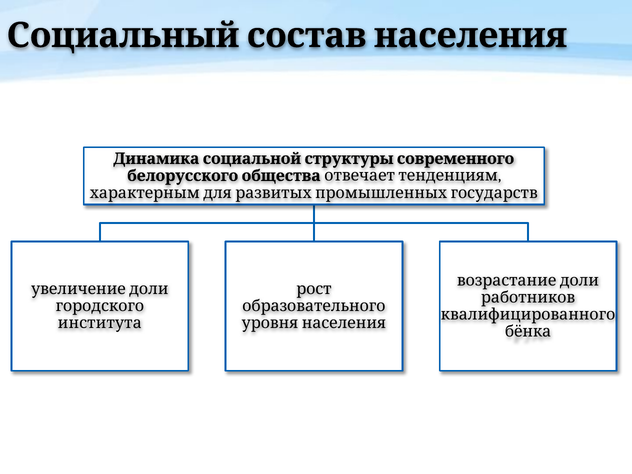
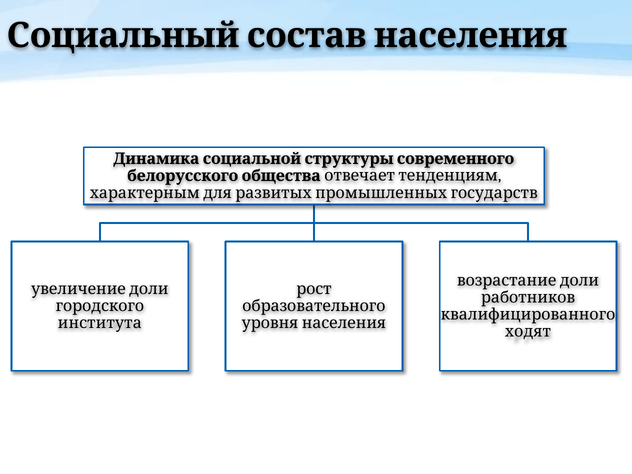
бёнка: бёнка -> ходят
